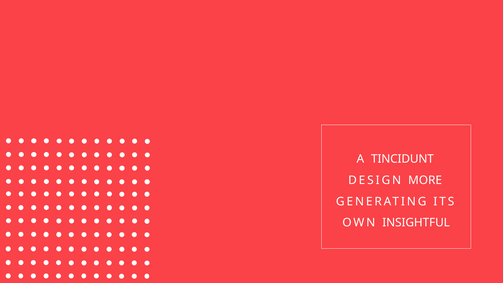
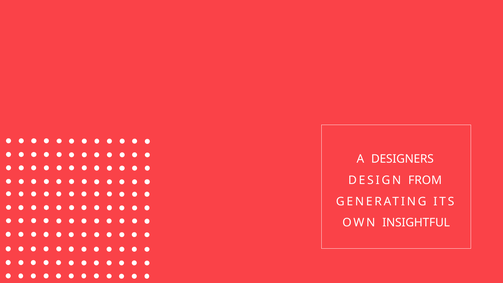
TINCIDUNT: TINCIDUNT -> DESIGNERS
MORE: MORE -> FROM
